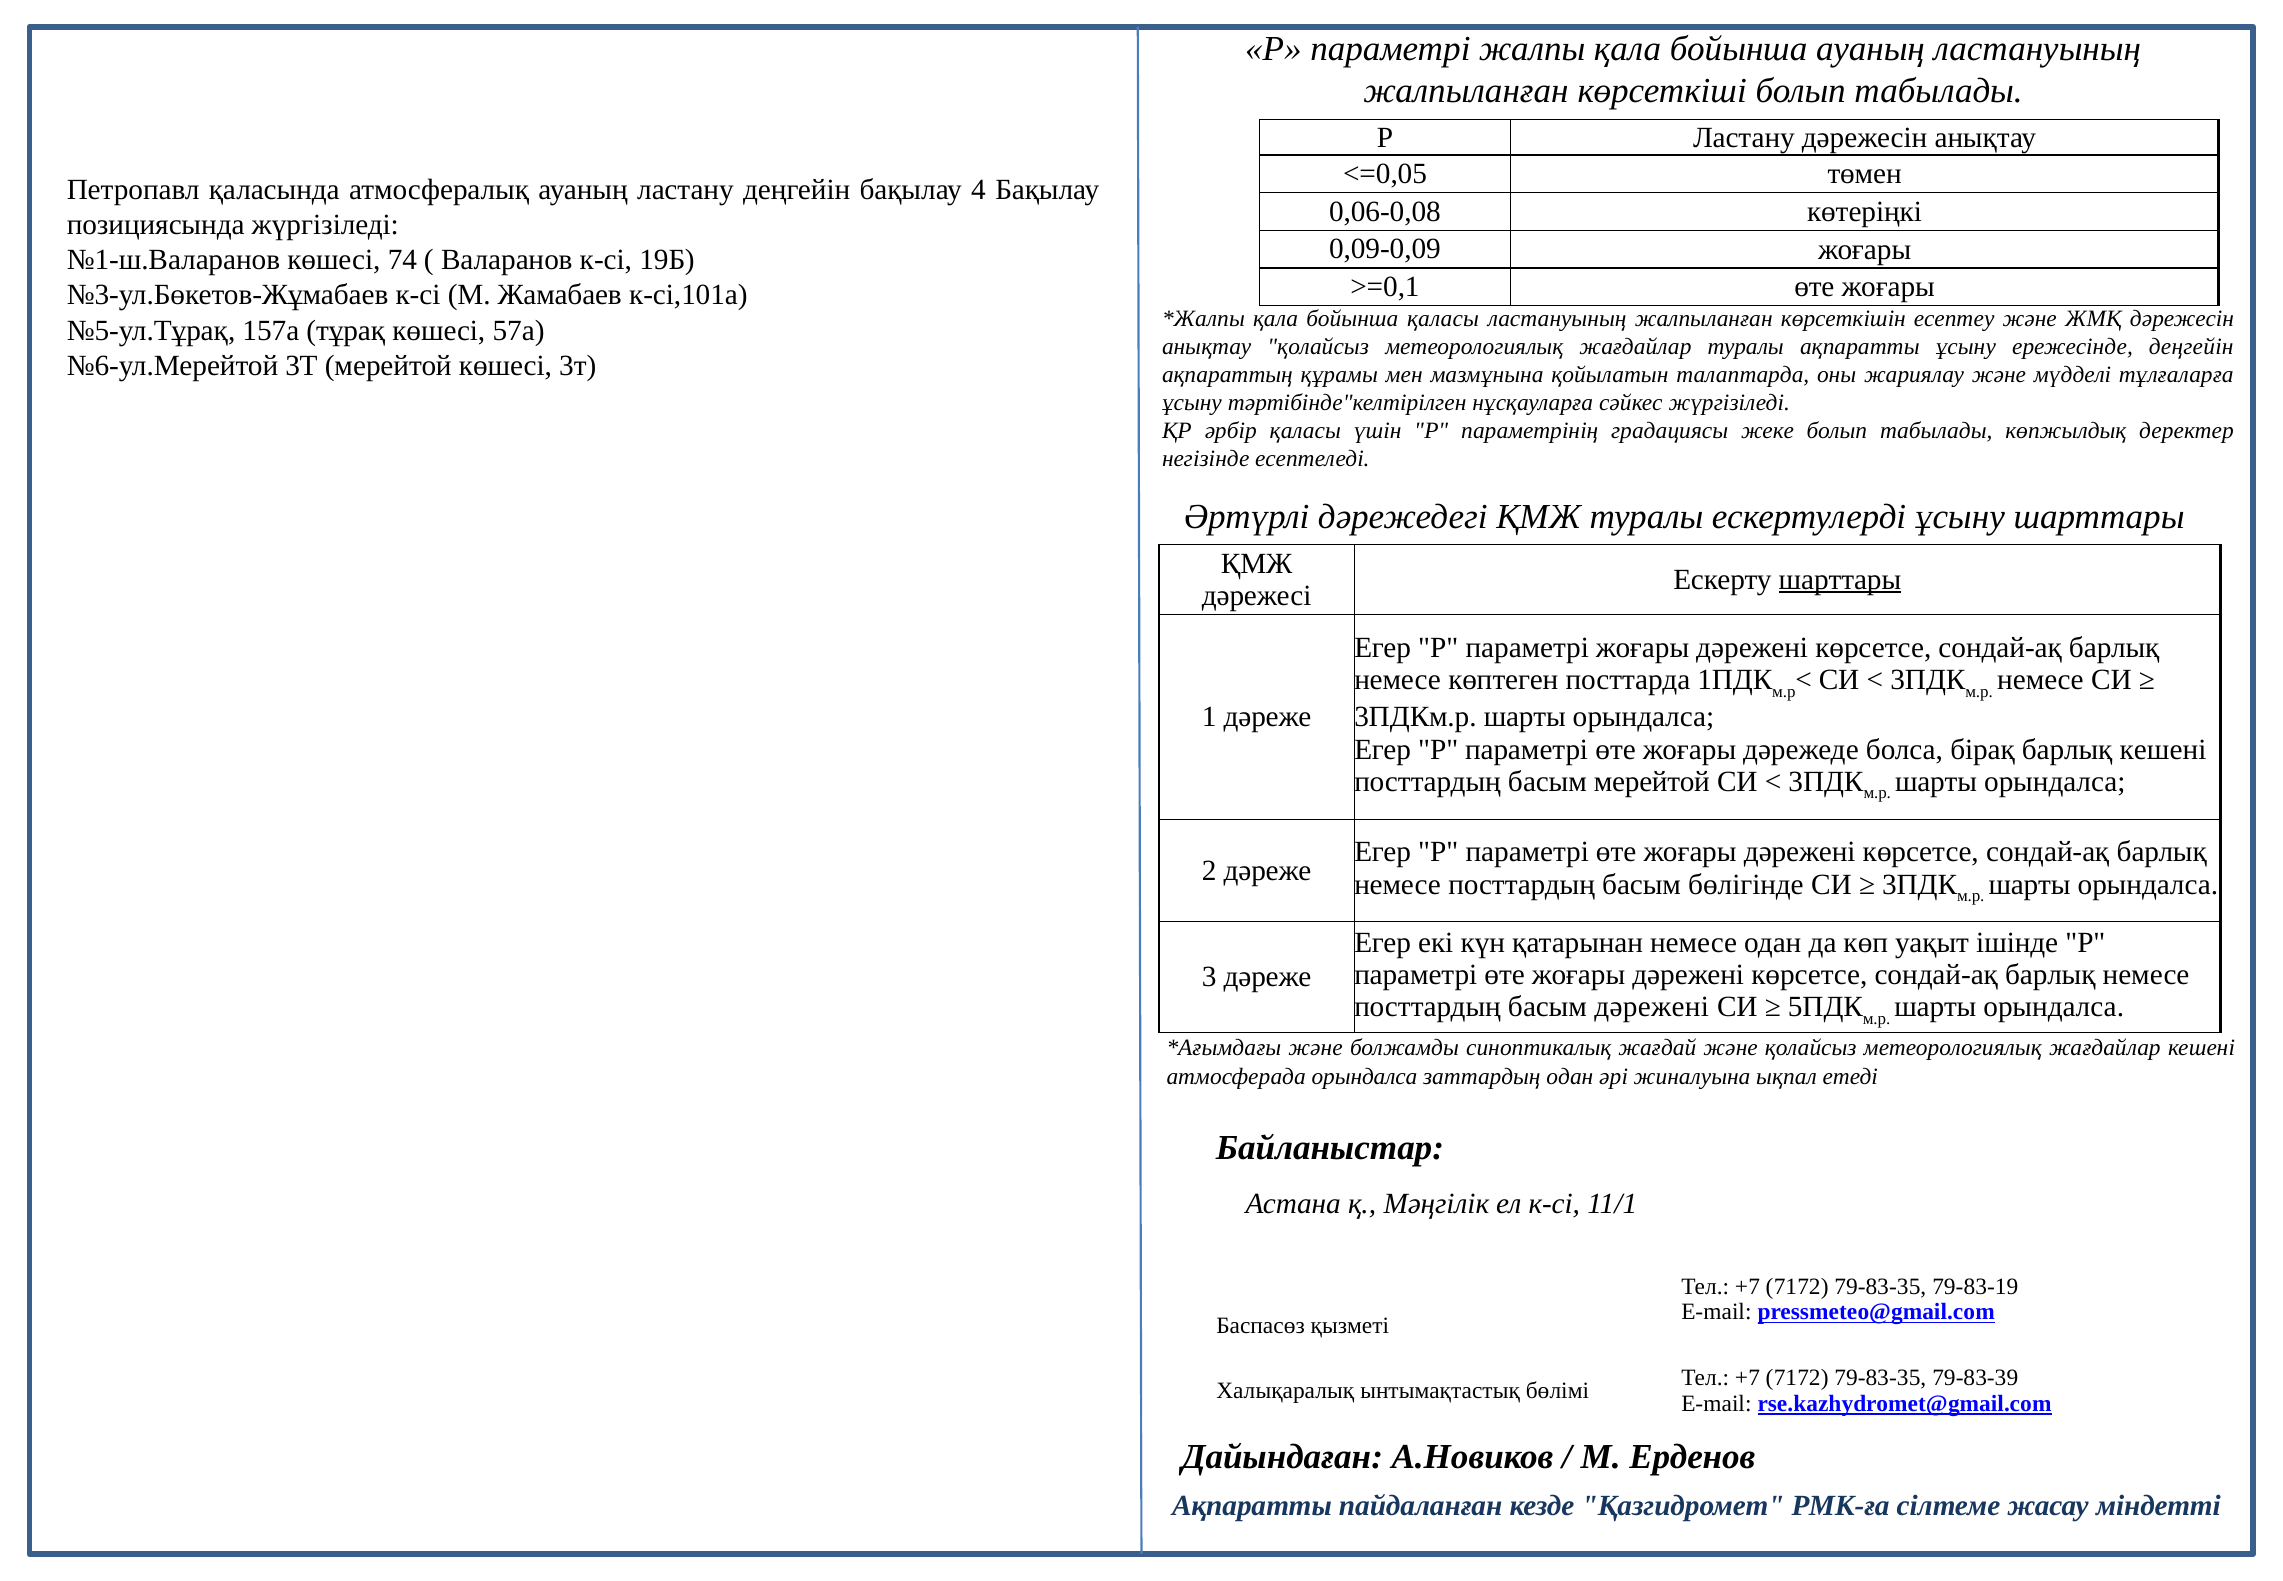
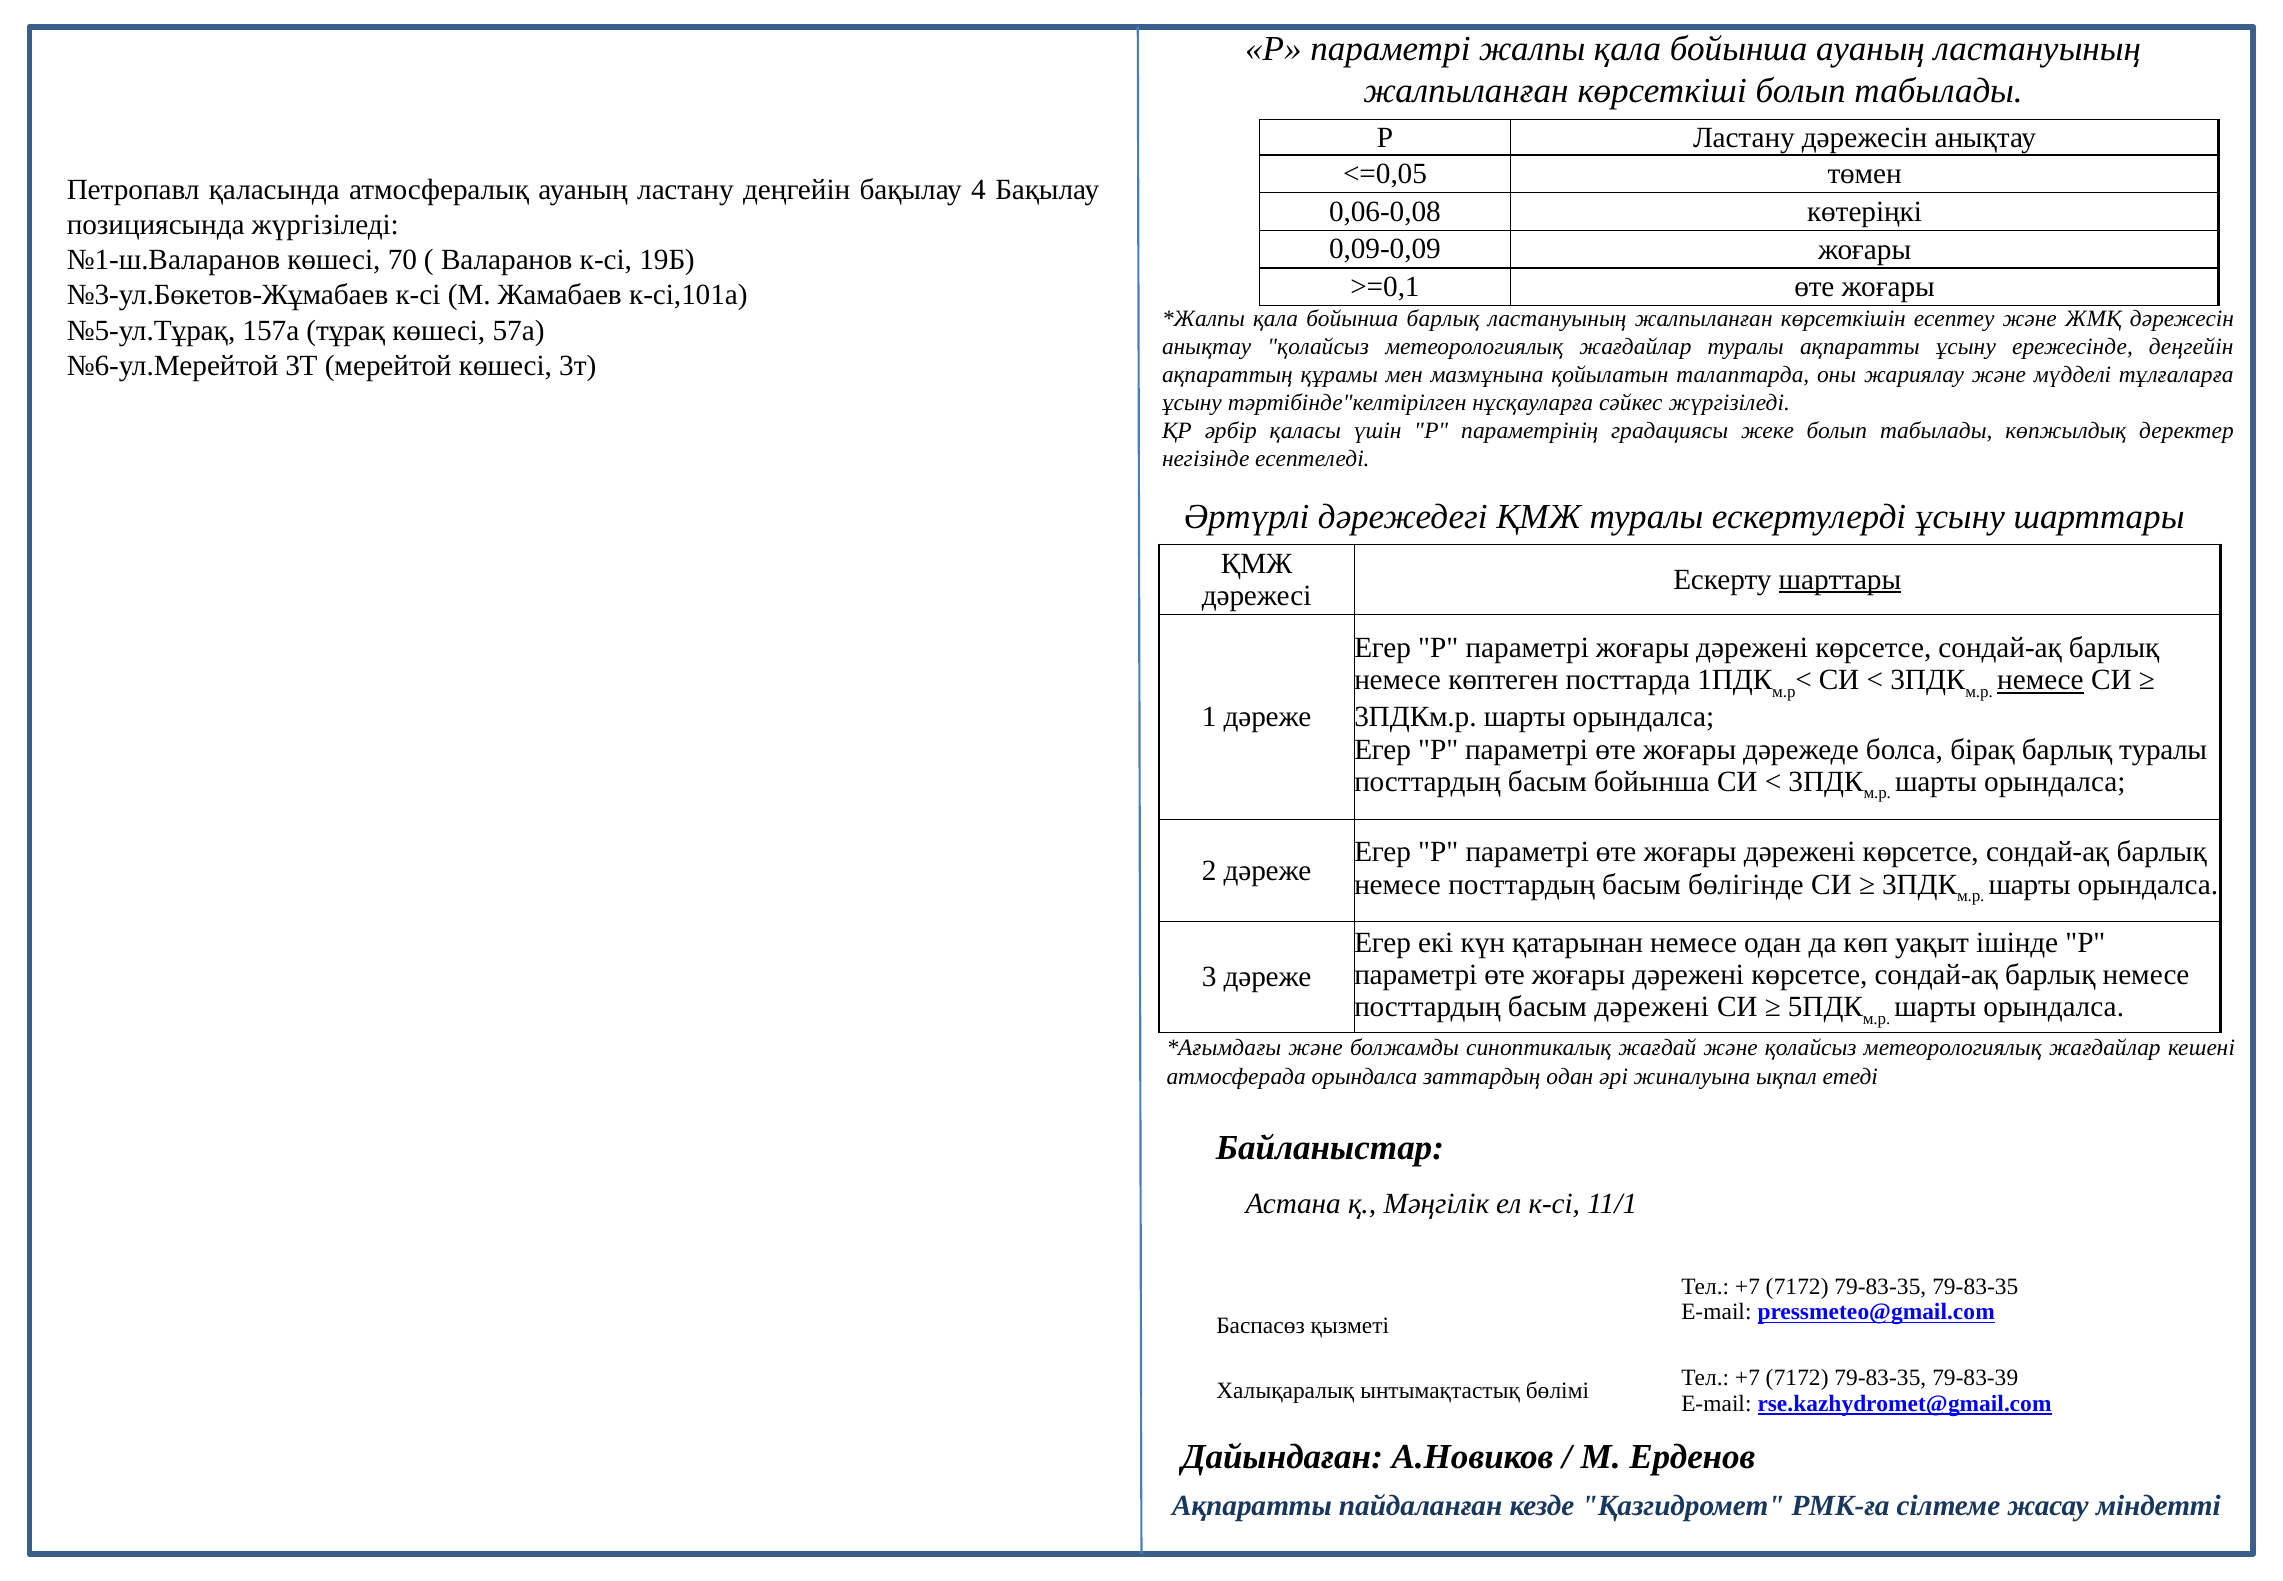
74: 74 -> 70
бойынша қаласы: қаласы -> барлық
немесе at (2040, 680) underline: none -> present
барлық кешені: кешені -> туралы
басым мерейтой: мерейтой -> бойынша
79-83-35 79-83-19: 79-83-19 -> 79-83-35
